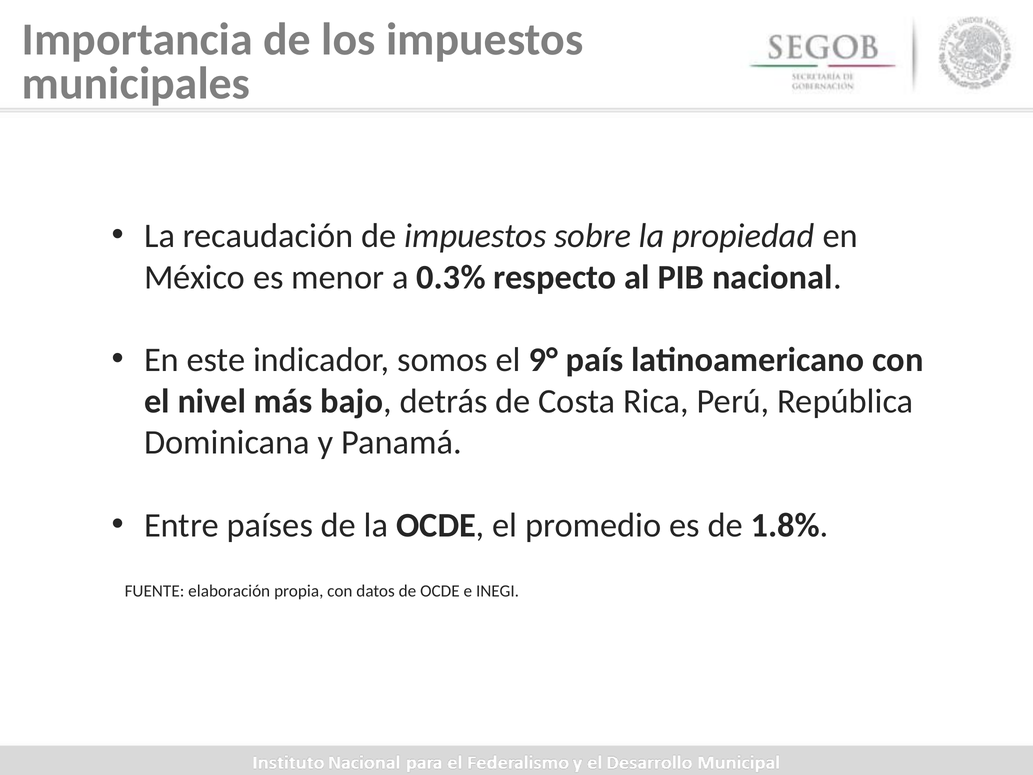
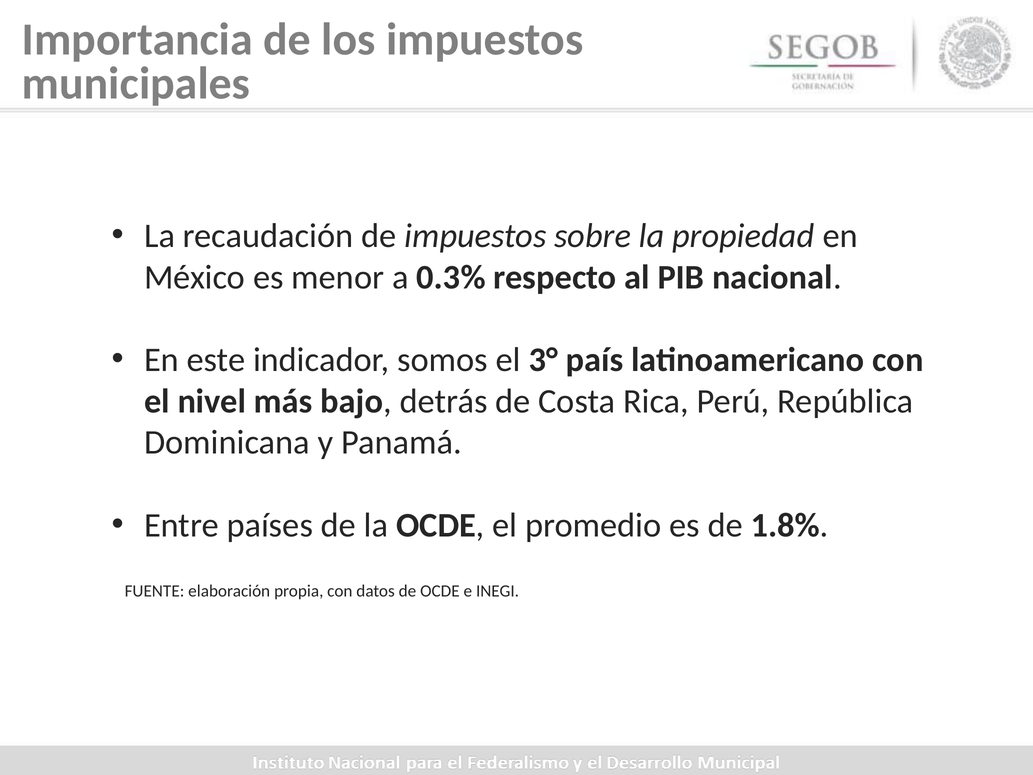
9°: 9° -> 3°
